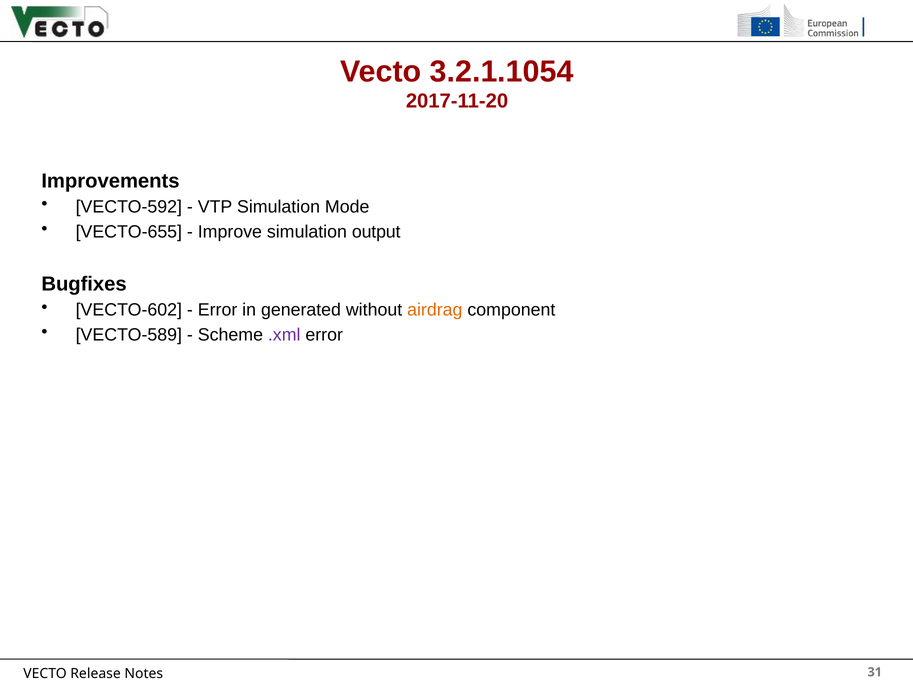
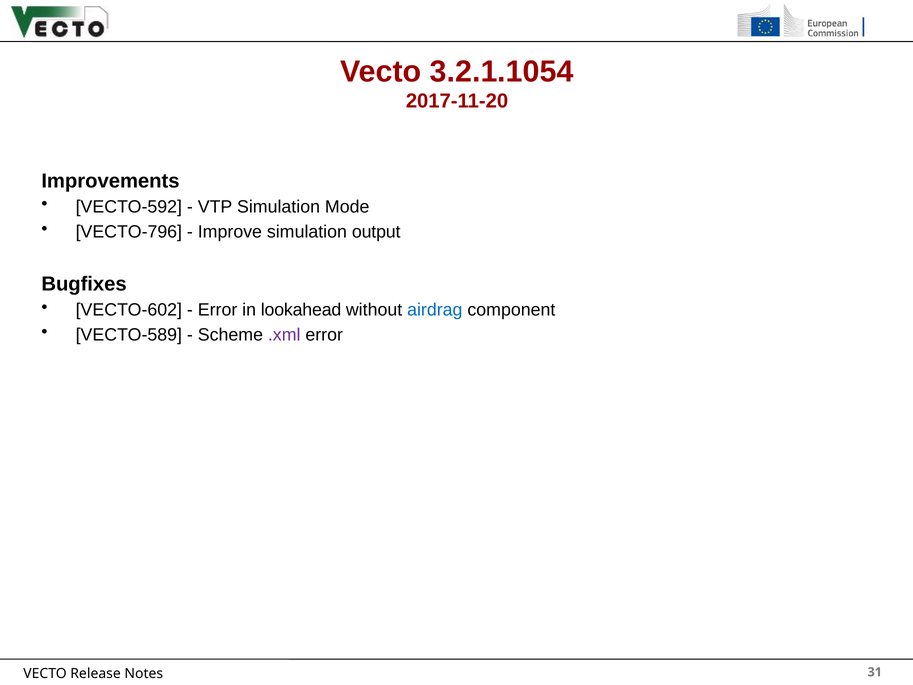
VECTO-655: VECTO-655 -> VECTO-796
generated: generated -> lookahead
airdrag colour: orange -> blue
